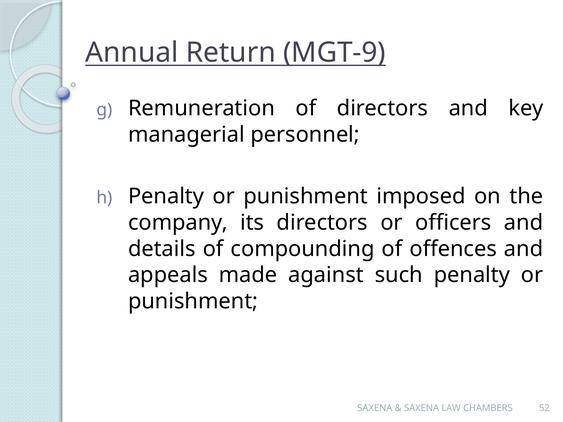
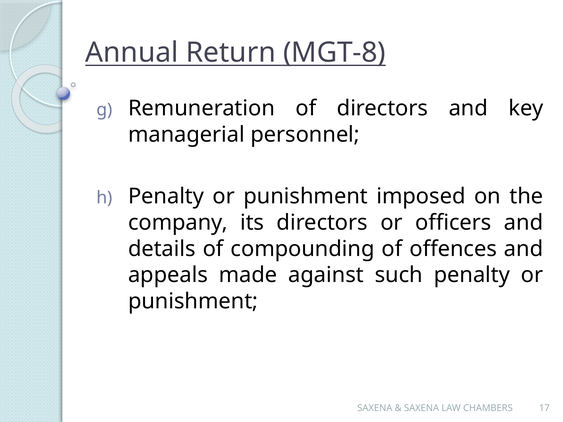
MGT-9: MGT-9 -> MGT-8
52: 52 -> 17
